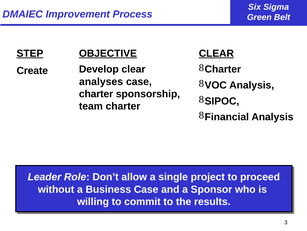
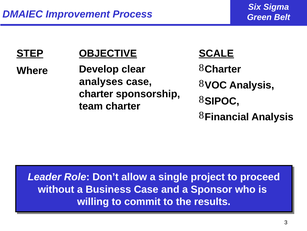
CLEAR at (216, 53): CLEAR -> SCALE
Create: Create -> Where
